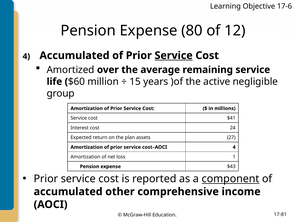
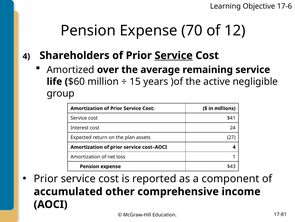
80: 80 -> 70
4 Accumulated: Accumulated -> Shareholders
component underline: present -> none
